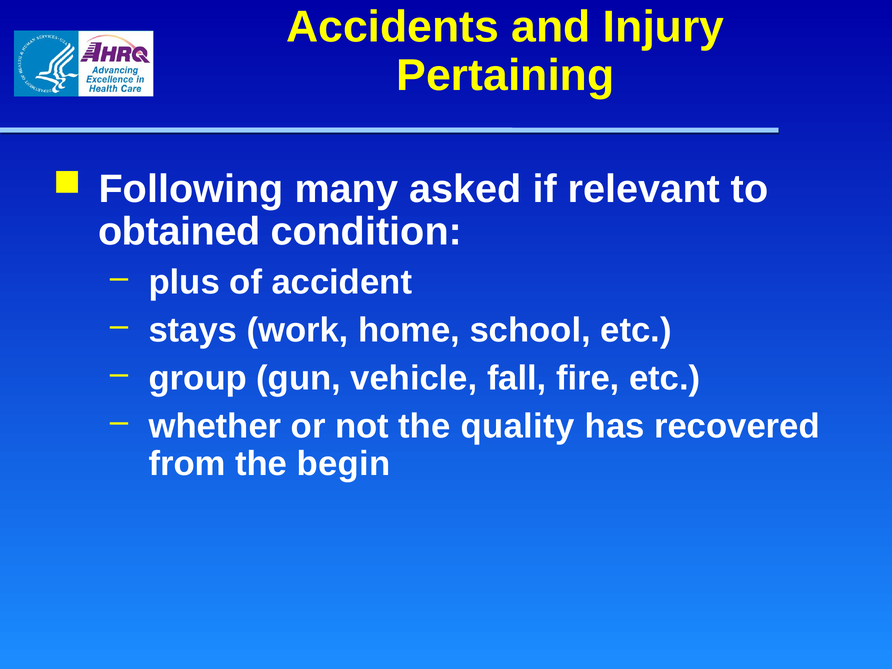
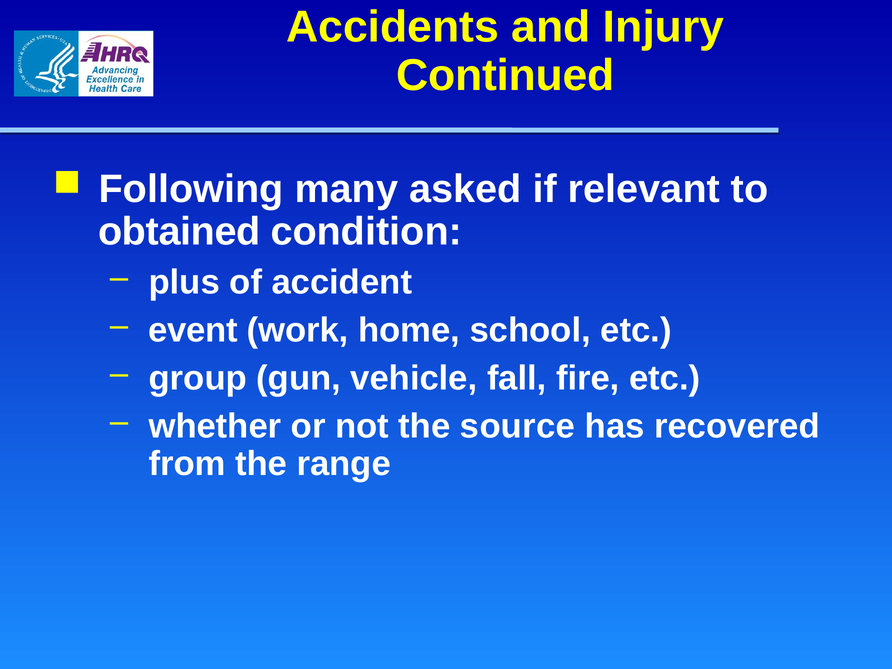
Pertaining: Pertaining -> Continued
stays: stays -> event
quality: quality -> source
begin: begin -> range
